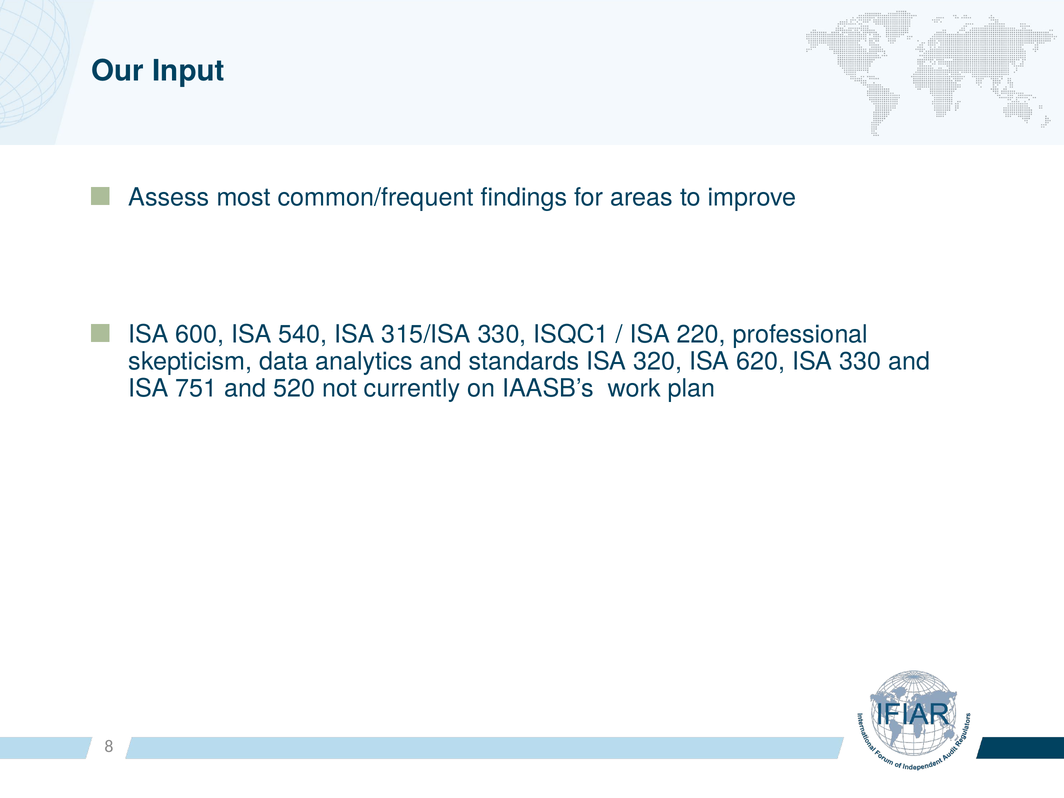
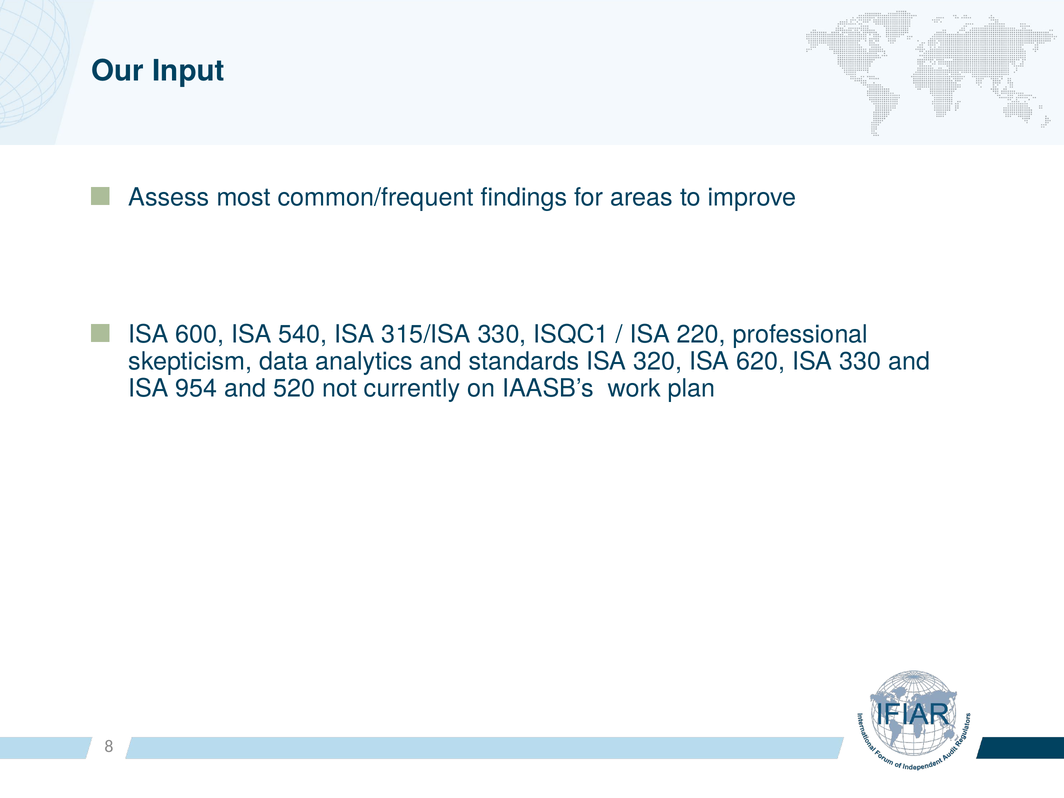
751: 751 -> 954
